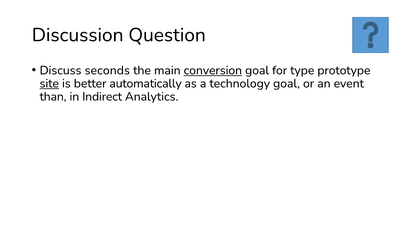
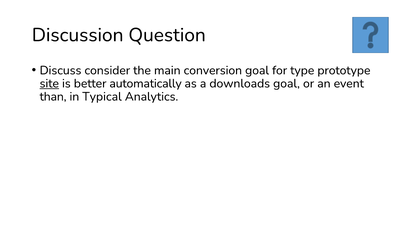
seconds: seconds -> consider
conversion underline: present -> none
technology: technology -> downloads
Indirect: Indirect -> Typical
